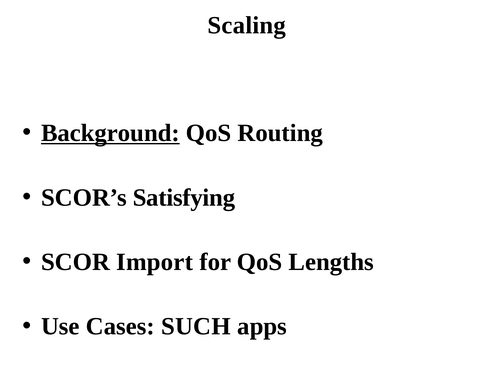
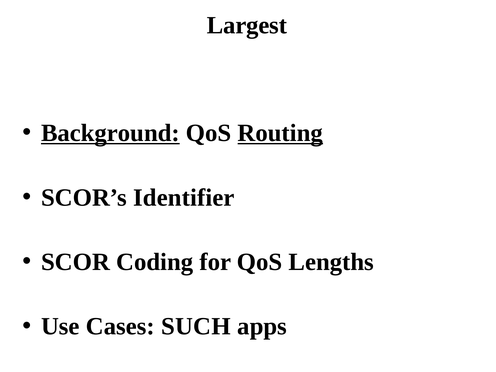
Scaling: Scaling -> Largest
Routing underline: none -> present
Satisfying: Satisfying -> Identifier
Import: Import -> Coding
